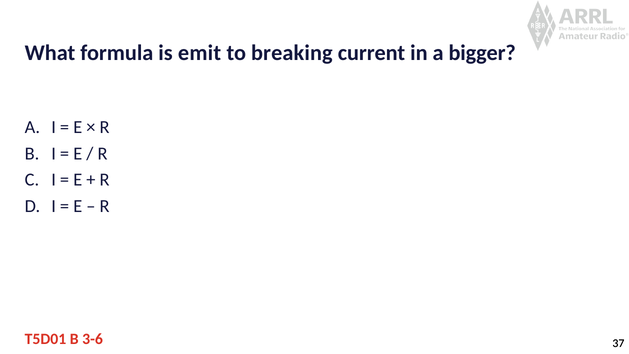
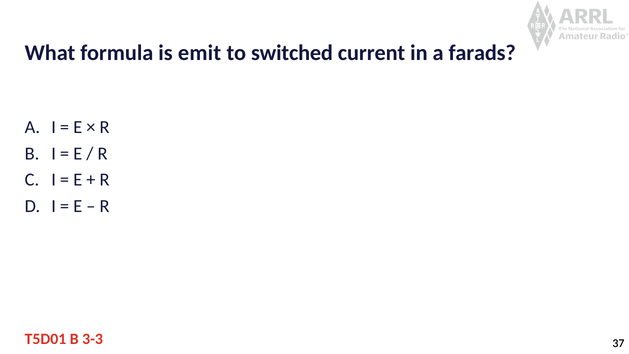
breaking: breaking -> switched
bigger: bigger -> farads
3-6: 3-6 -> 3-3
